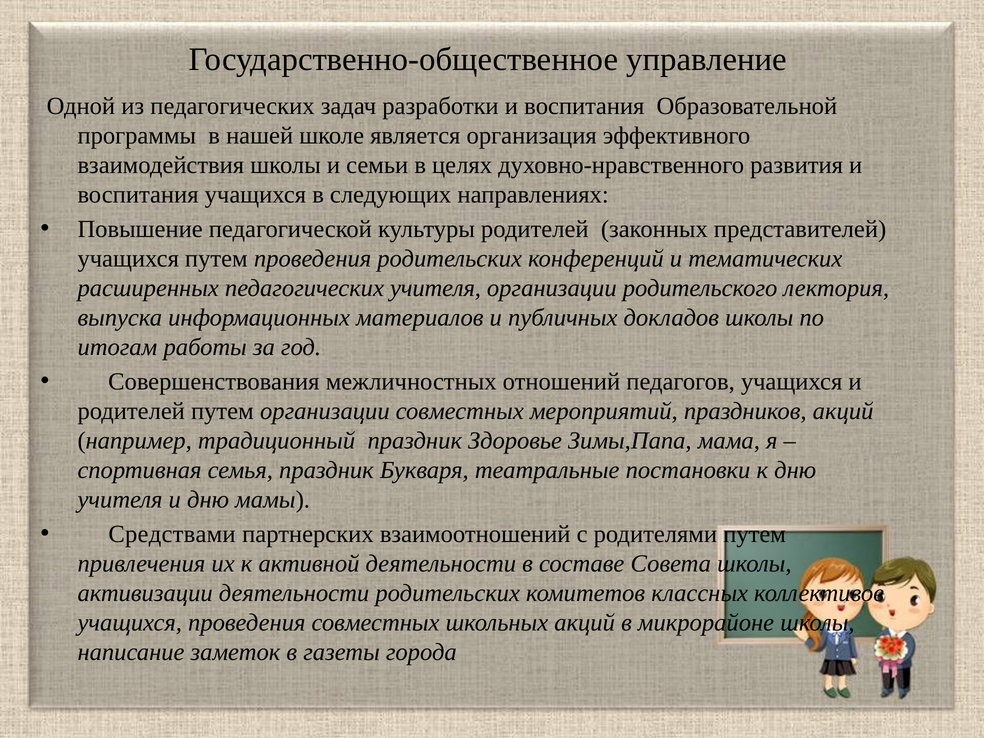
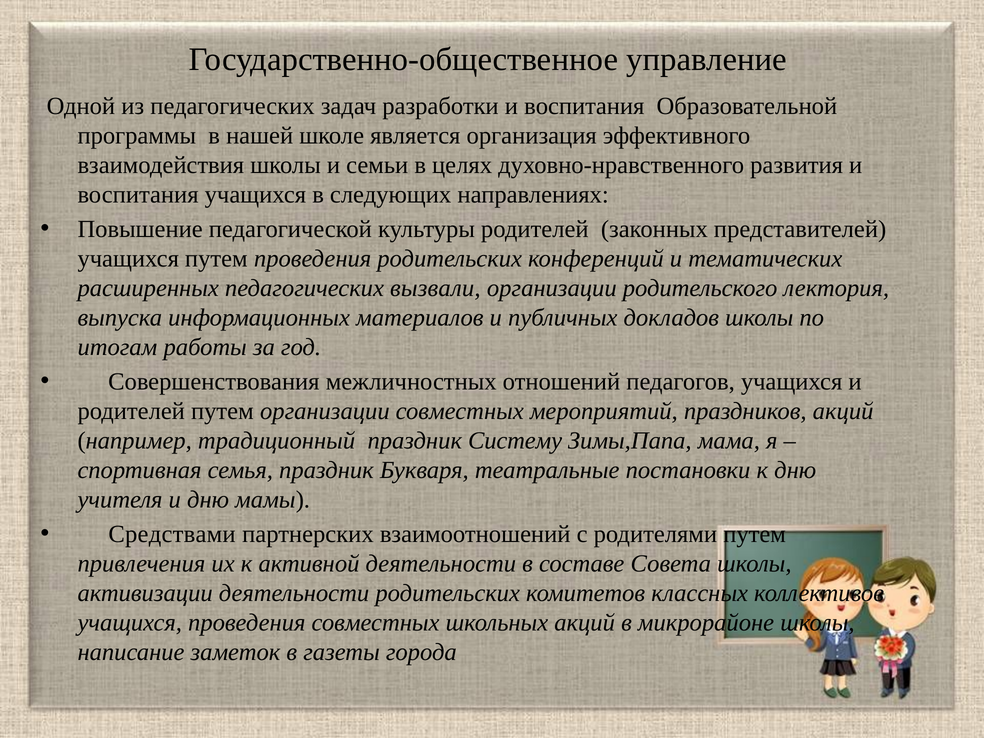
педагогических учителя: учителя -> вызвали
Здоровье: Здоровье -> Систему
